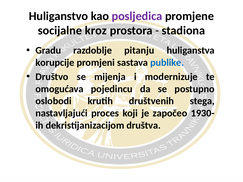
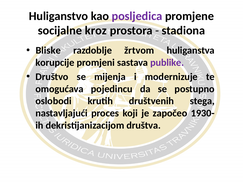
Gradu: Gradu -> Bliske
pitanju: pitanju -> žrtvom
publike colour: blue -> purple
